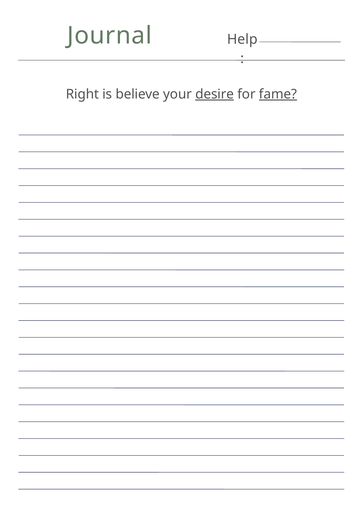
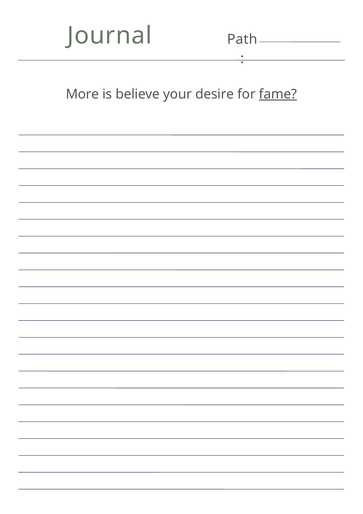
Help: Help -> Path
Right: Right -> More
desire underline: present -> none
